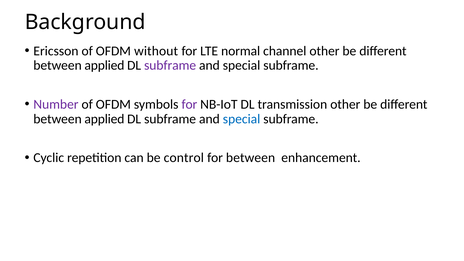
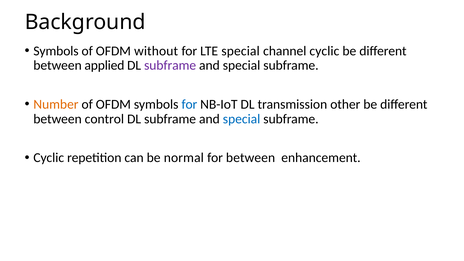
Ericsson at (56, 51): Ericsson -> Symbols
LTE normal: normal -> special
channel other: other -> cyclic
Number colour: purple -> orange
for at (189, 104) colour: purple -> blue
applied at (104, 119): applied -> control
control: control -> normal
